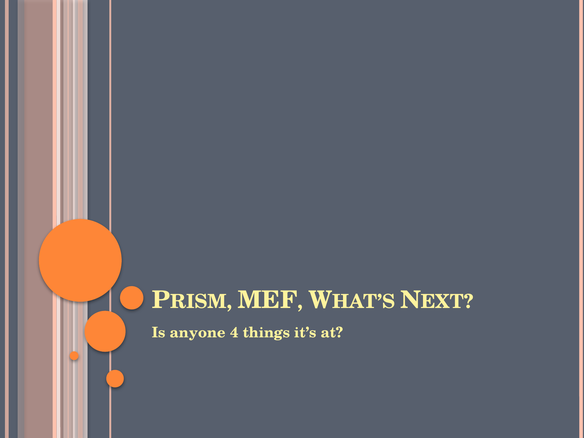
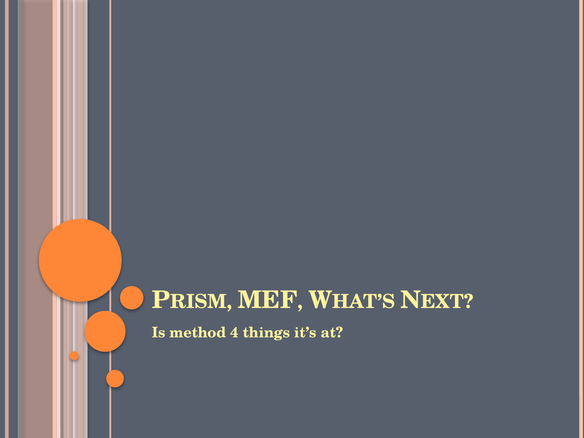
anyone: anyone -> method
